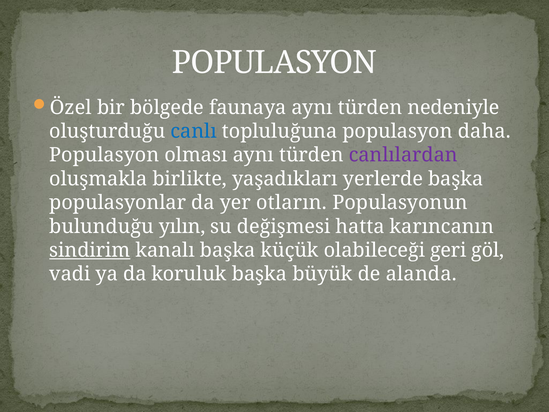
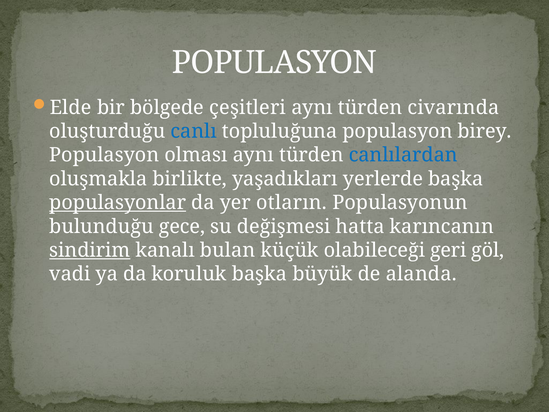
Özel: Özel -> Elde
faunaya: faunaya -> çeşitleri
nedeniyle: nedeniyle -> civarında
daha: daha -> birey
canlılardan colour: purple -> blue
populasyonlar underline: none -> present
yılın: yılın -> gece
kanalı başka: başka -> bulan
